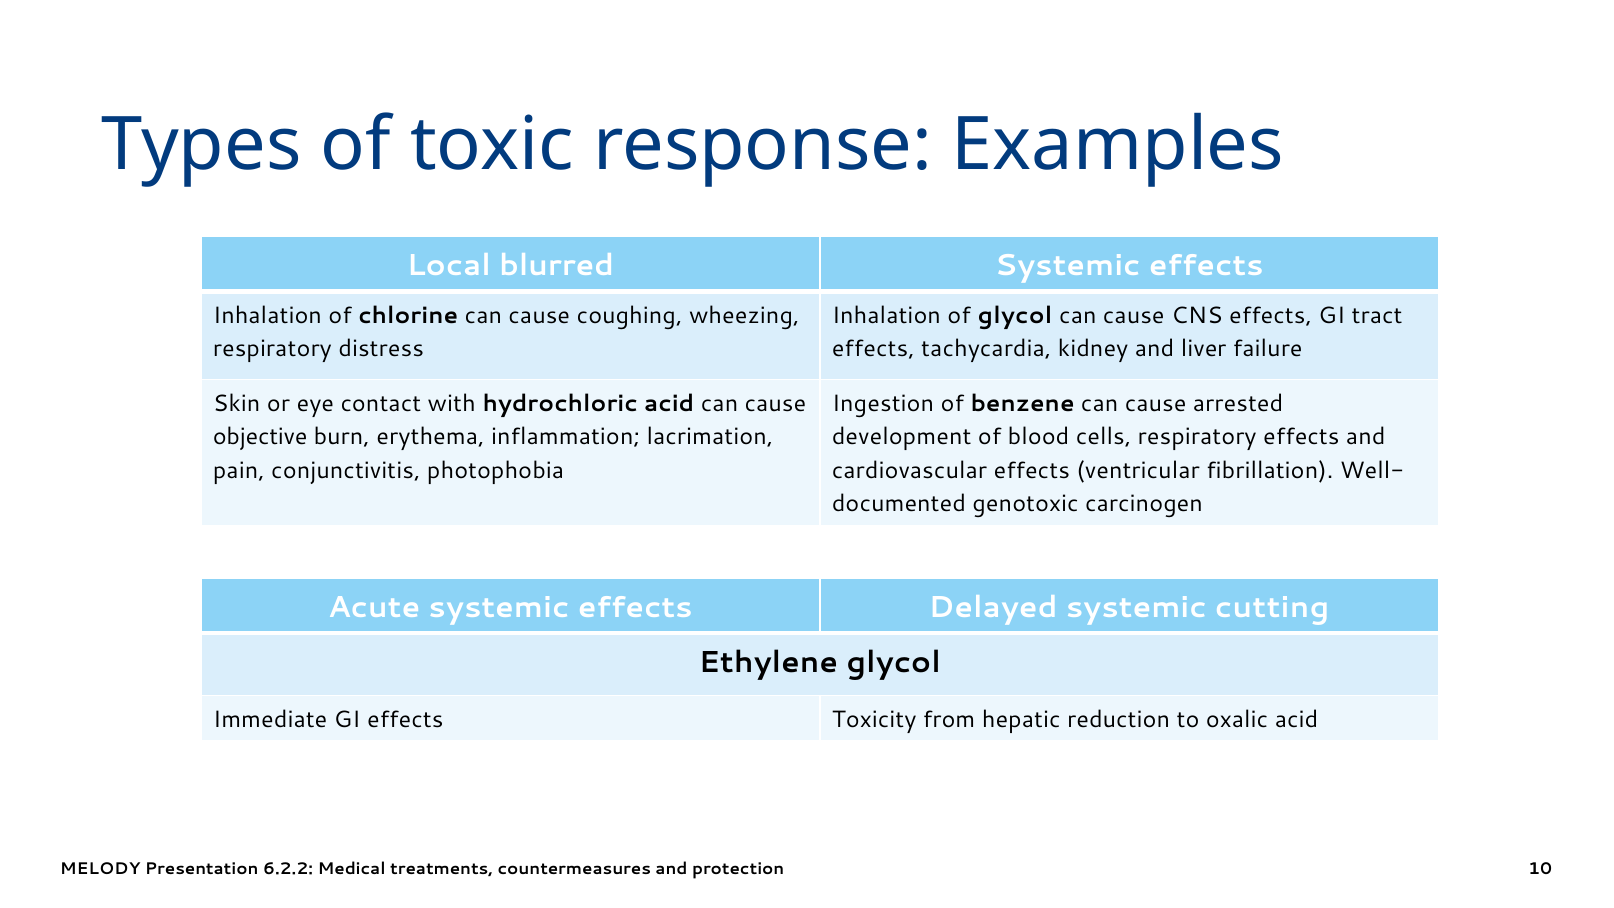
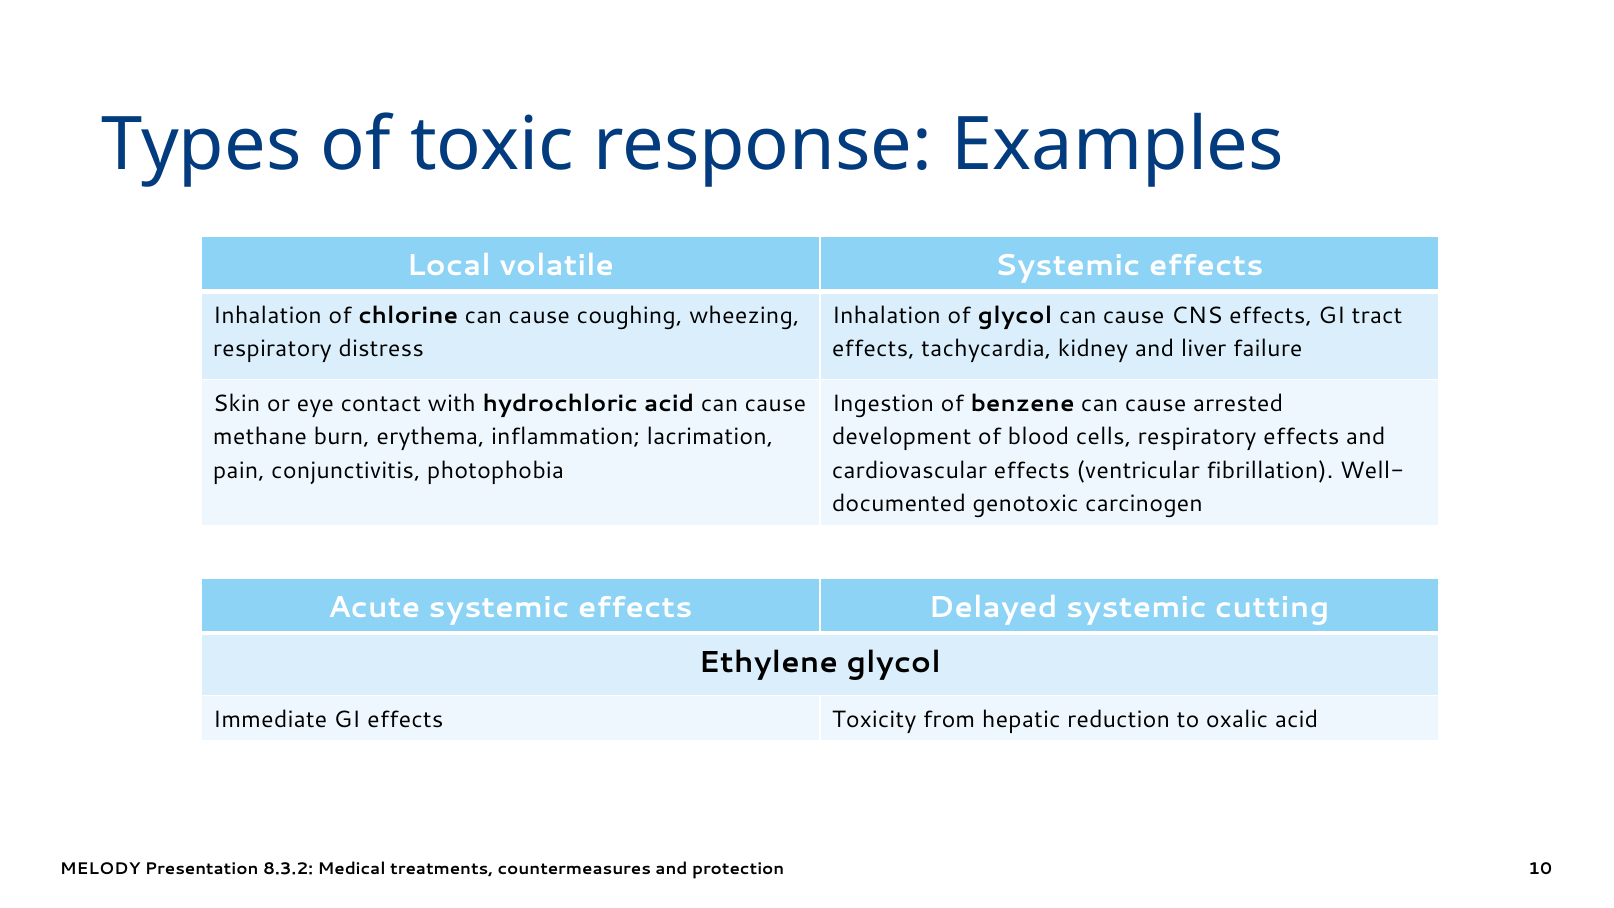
blurred: blurred -> volatile
objective: objective -> methane
6.2.2: 6.2.2 -> 8.3.2
